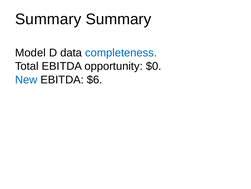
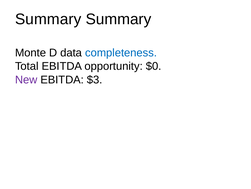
Model: Model -> Monte
New colour: blue -> purple
$6: $6 -> $3
